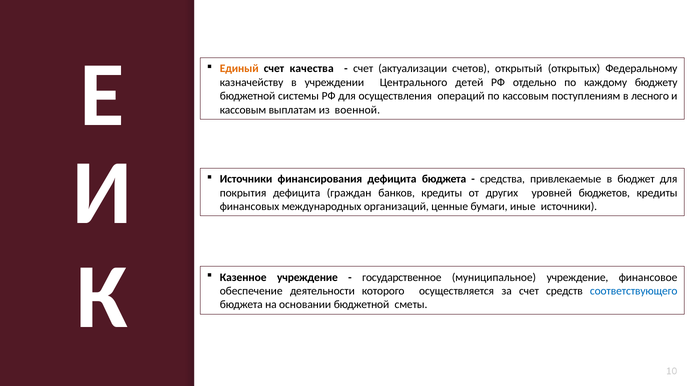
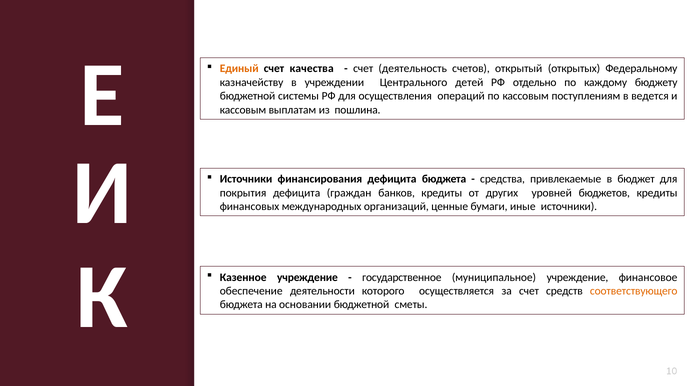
актуализации: актуализации -> деятельность
лесного: лесного -> ведется
военной: военной -> пошлина
соответствующего colour: blue -> orange
